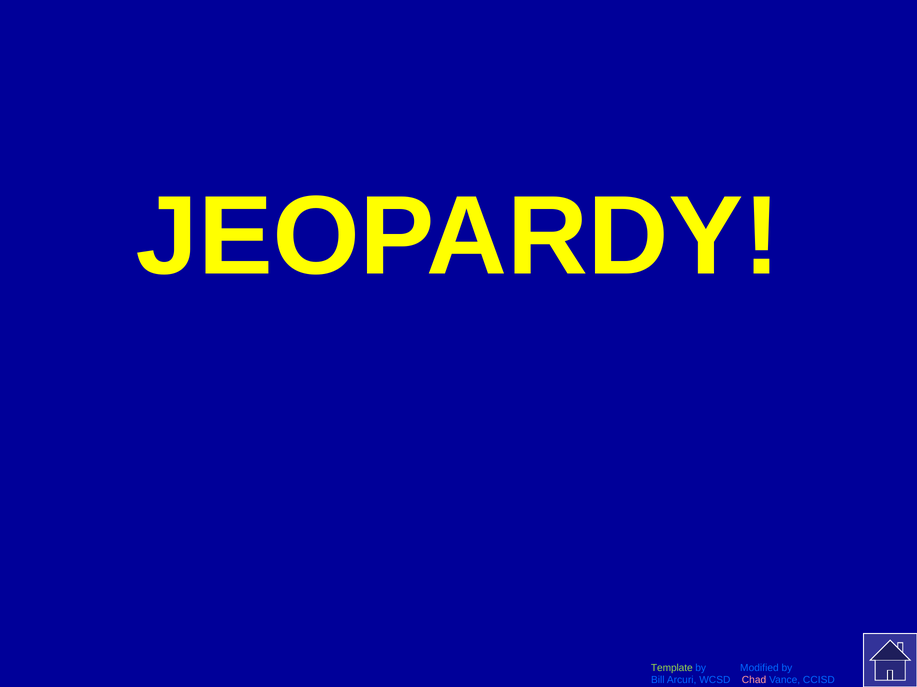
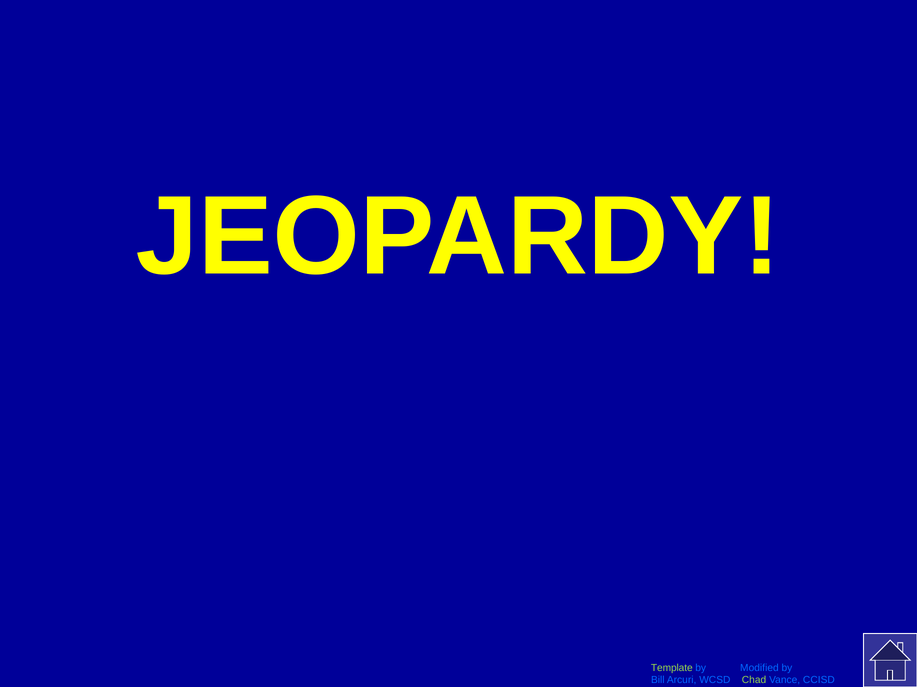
Chad colour: pink -> light green
